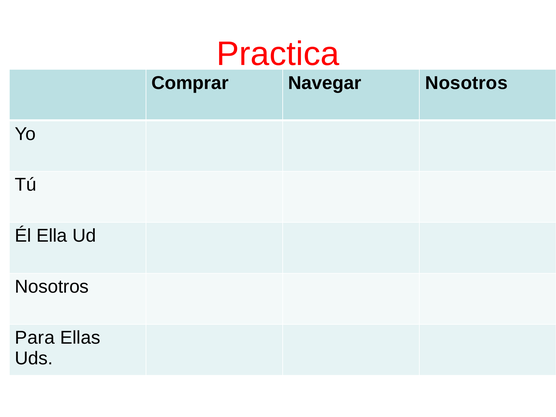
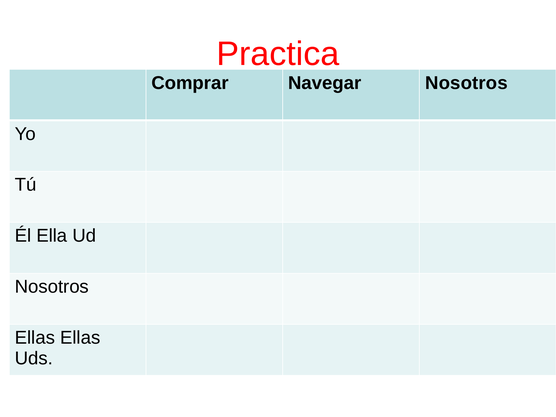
Para at (35, 338): Para -> Ellas
